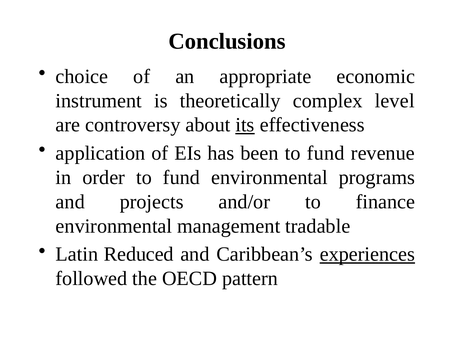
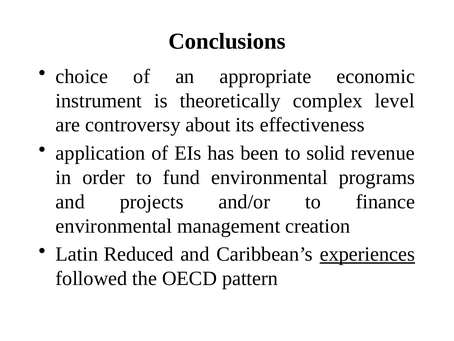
its underline: present -> none
been to fund: fund -> solid
tradable: tradable -> creation
